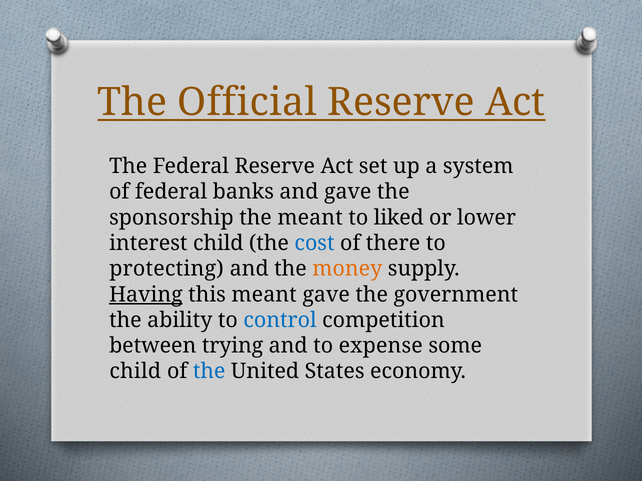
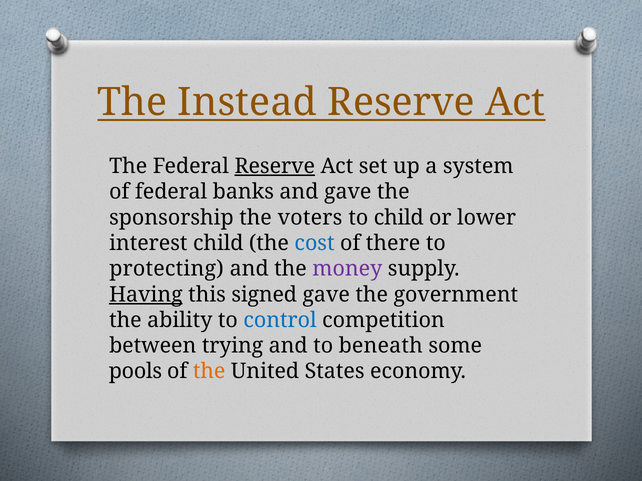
Official: Official -> Instead
Reserve at (275, 166) underline: none -> present
the meant: meant -> voters
to liked: liked -> child
money colour: orange -> purple
this meant: meant -> signed
expense: expense -> beneath
child at (135, 372): child -> pools
the at (209, 372) colour: blue -> orange
